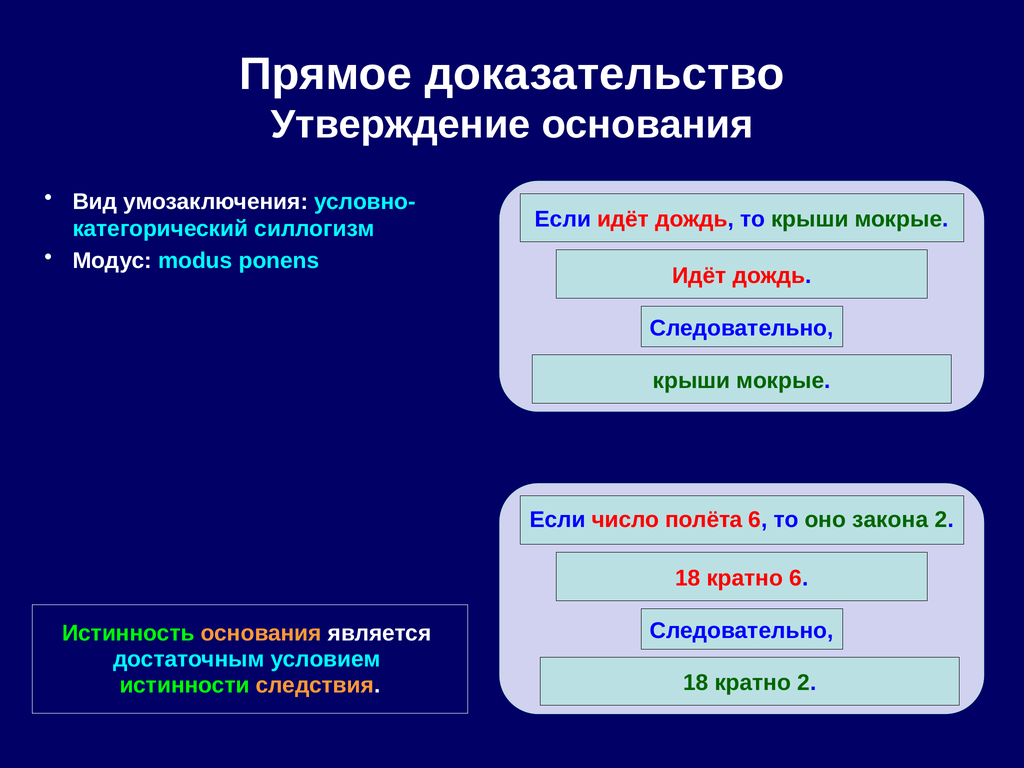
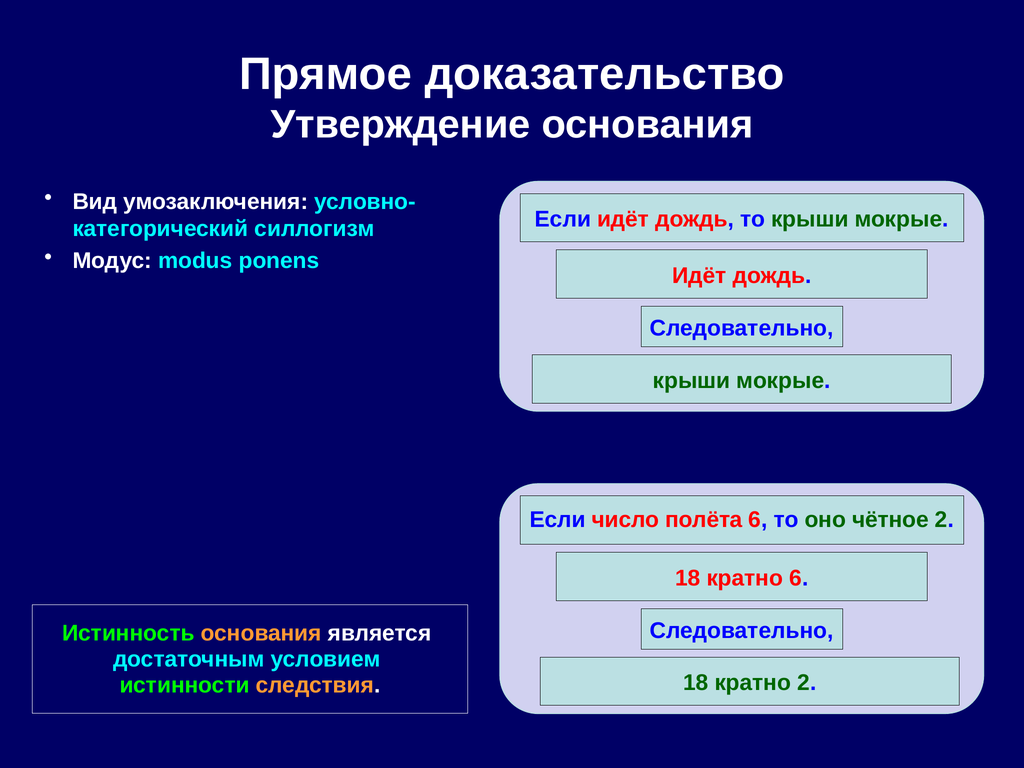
закона: закона -> чётное
